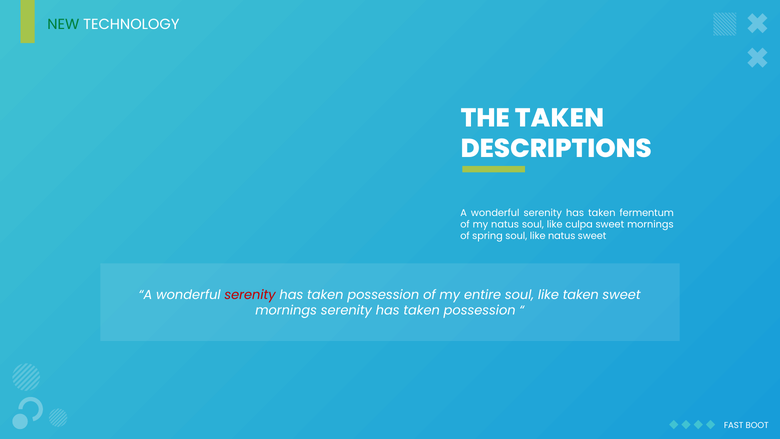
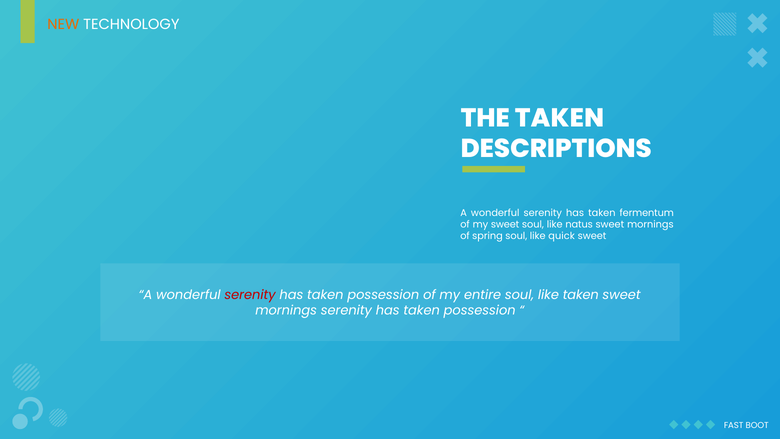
NEW colour: green -> orange
my natus: natus -> sweet
culpa: culpa -> natus
like natus: natus -> quick
